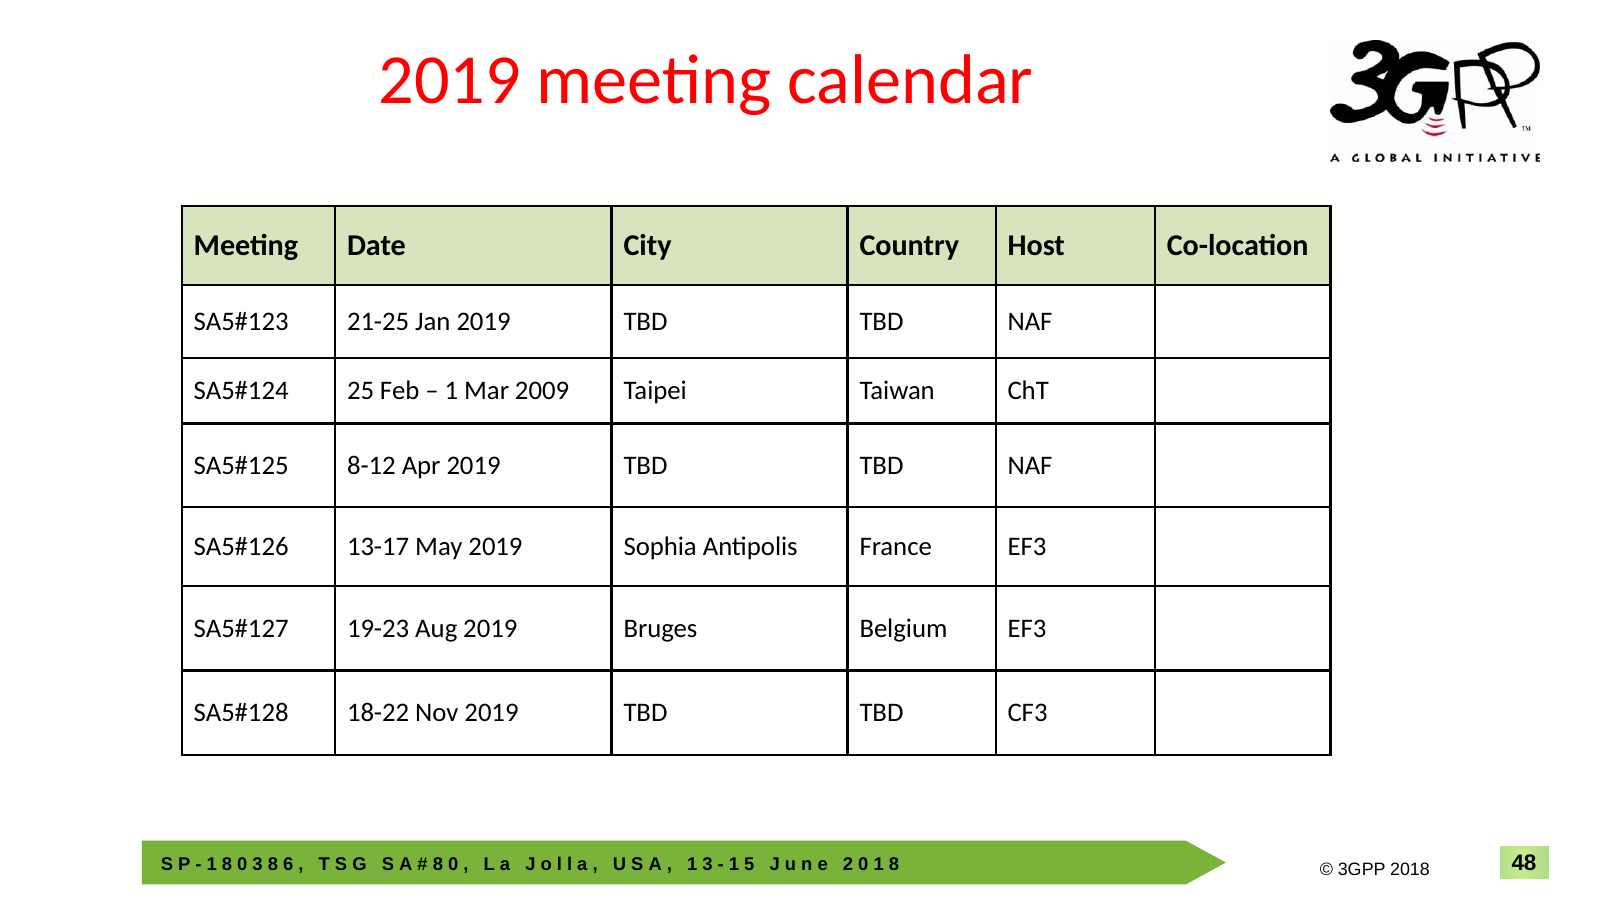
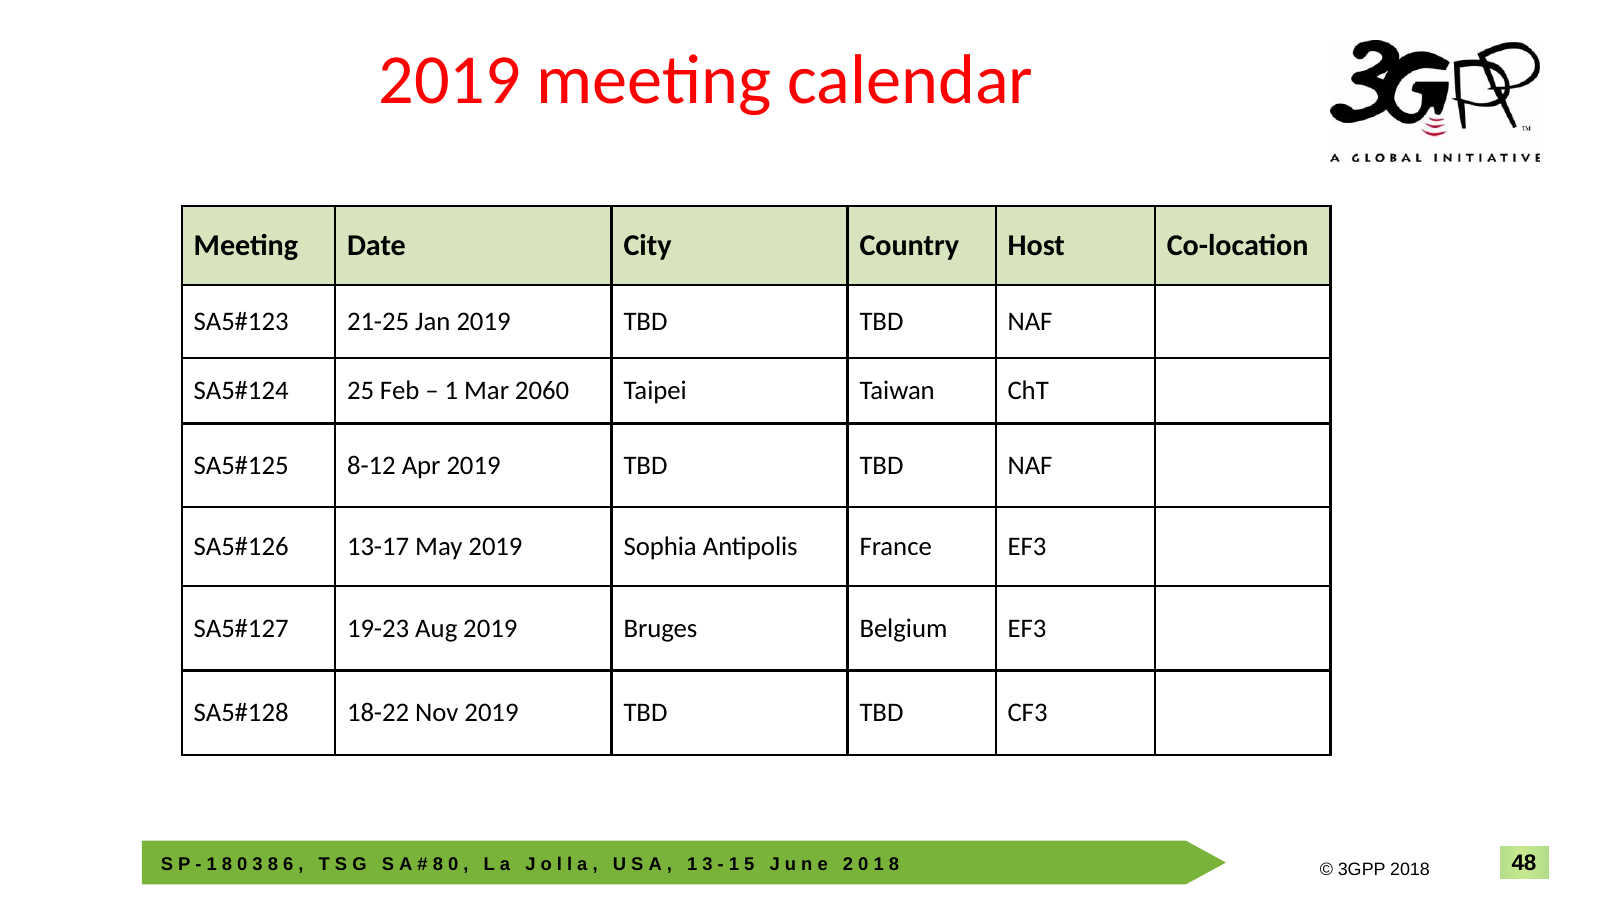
2009: 2009 -> 2060
